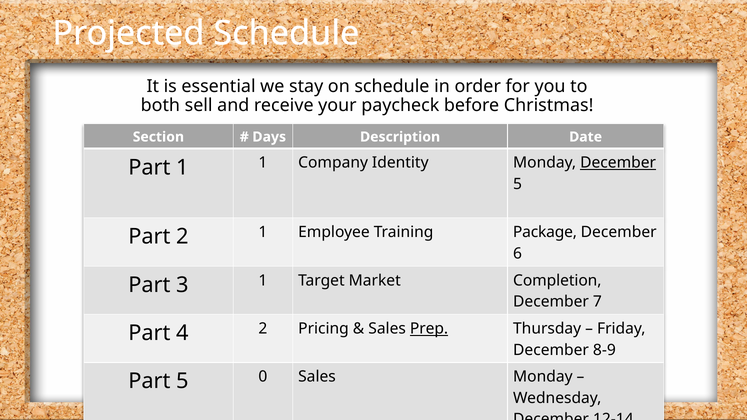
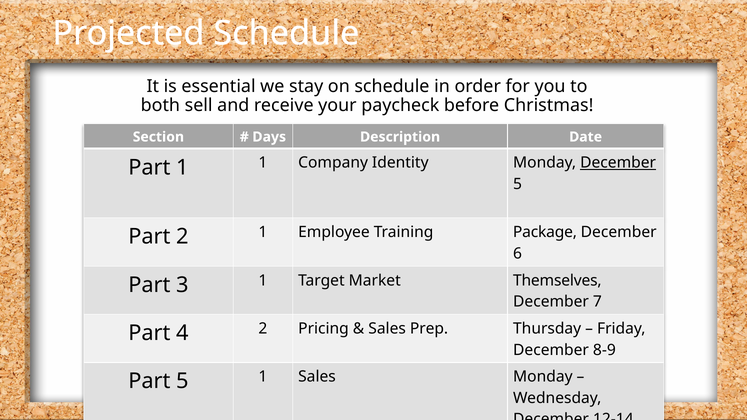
Completion: Completion -> Themselves
Prep underline: present -> none
5 0: 0 -> 1
